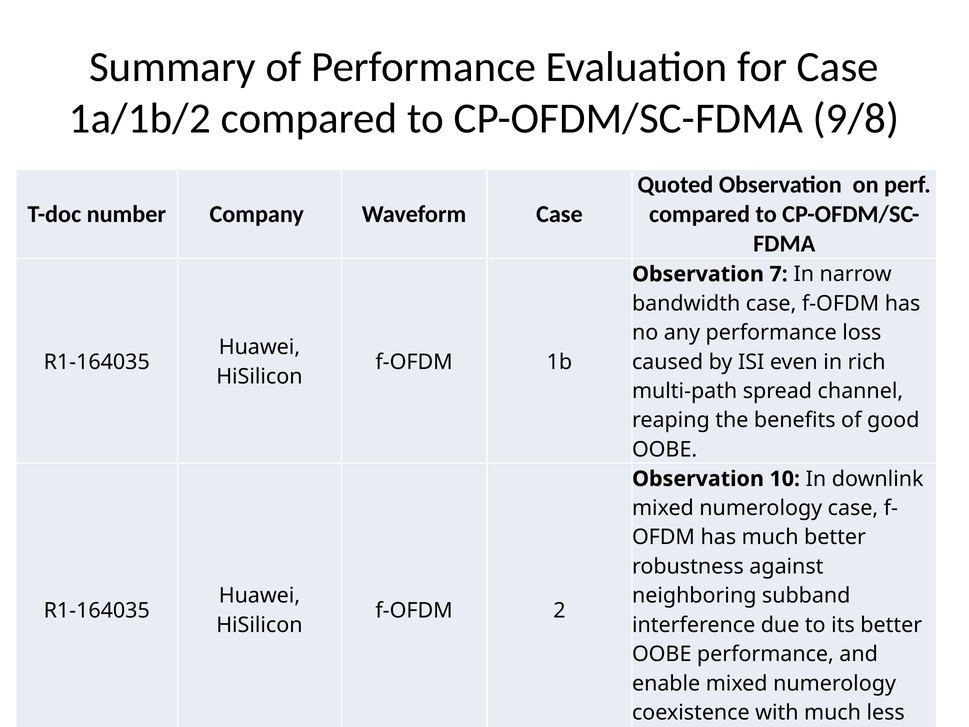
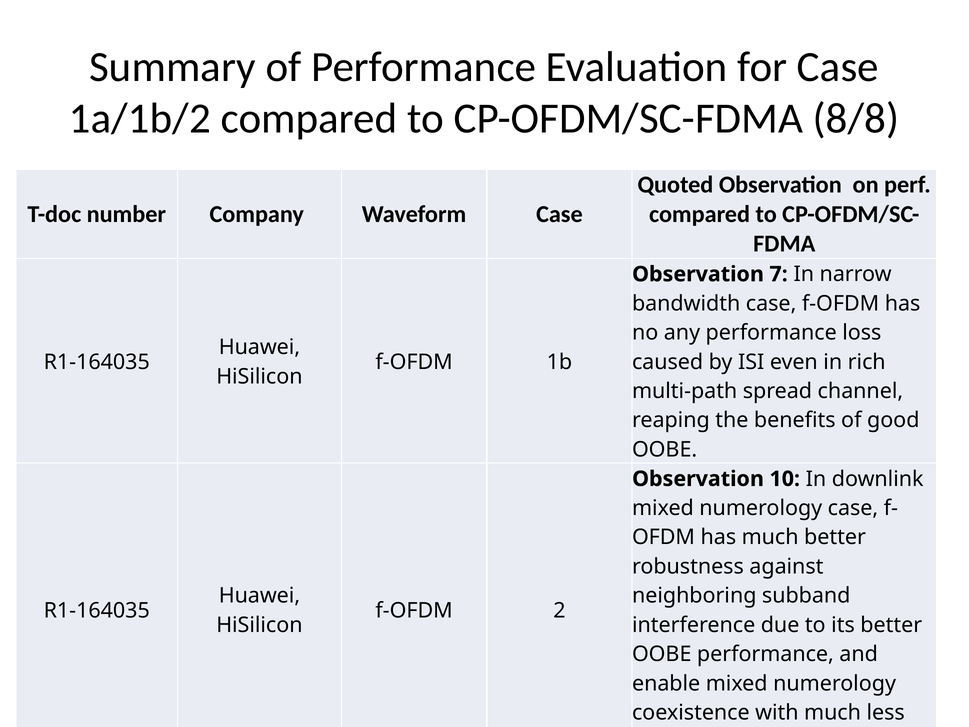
9/8: 9/8 -> 8/8
